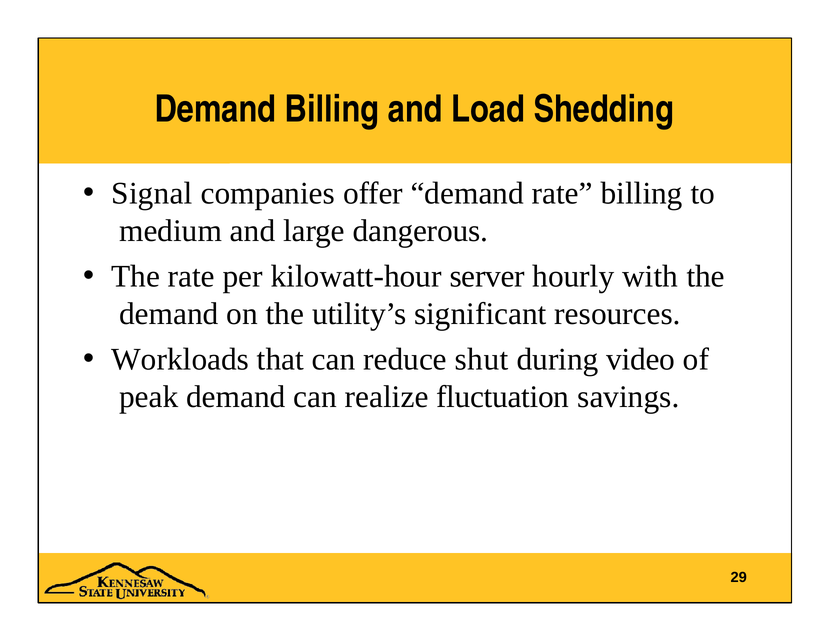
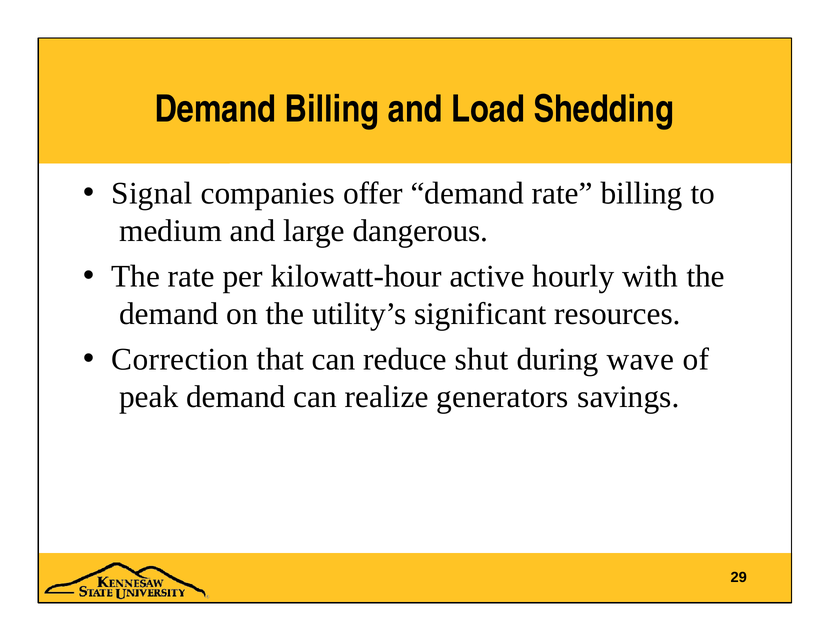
server: server -> active
Workloads: Workloads -> Correction
video: video -> wave
fluctuation: fluctuation -> generators
